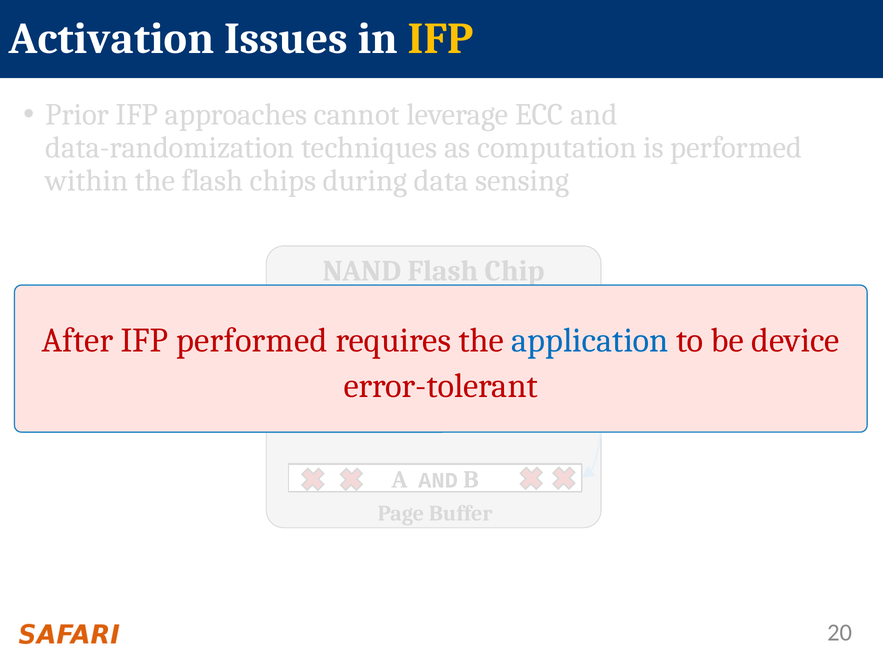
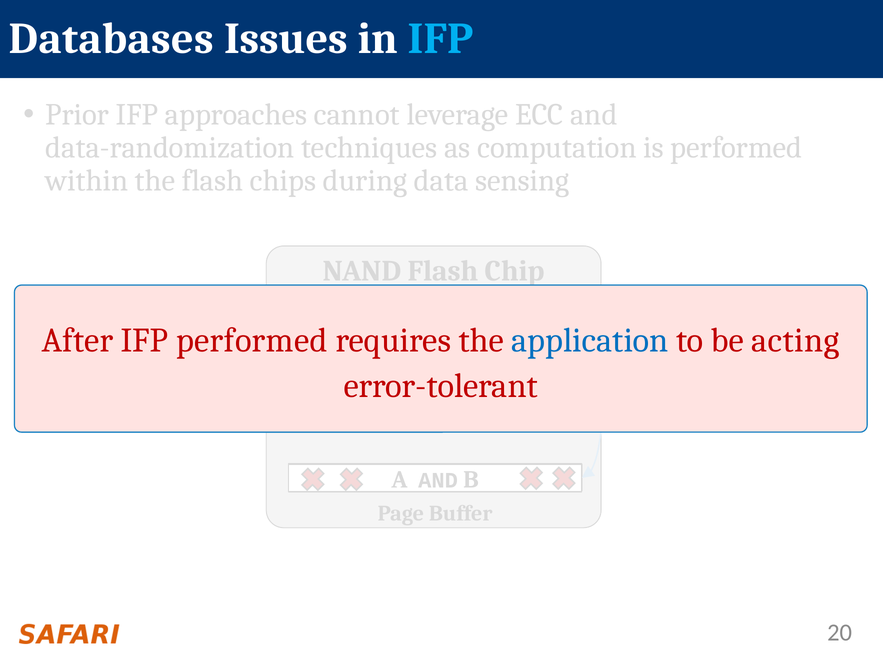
Activation: Activation -> Databases
IFP at (440, 39) colour: yellow -> light blue
device: device -> acting
